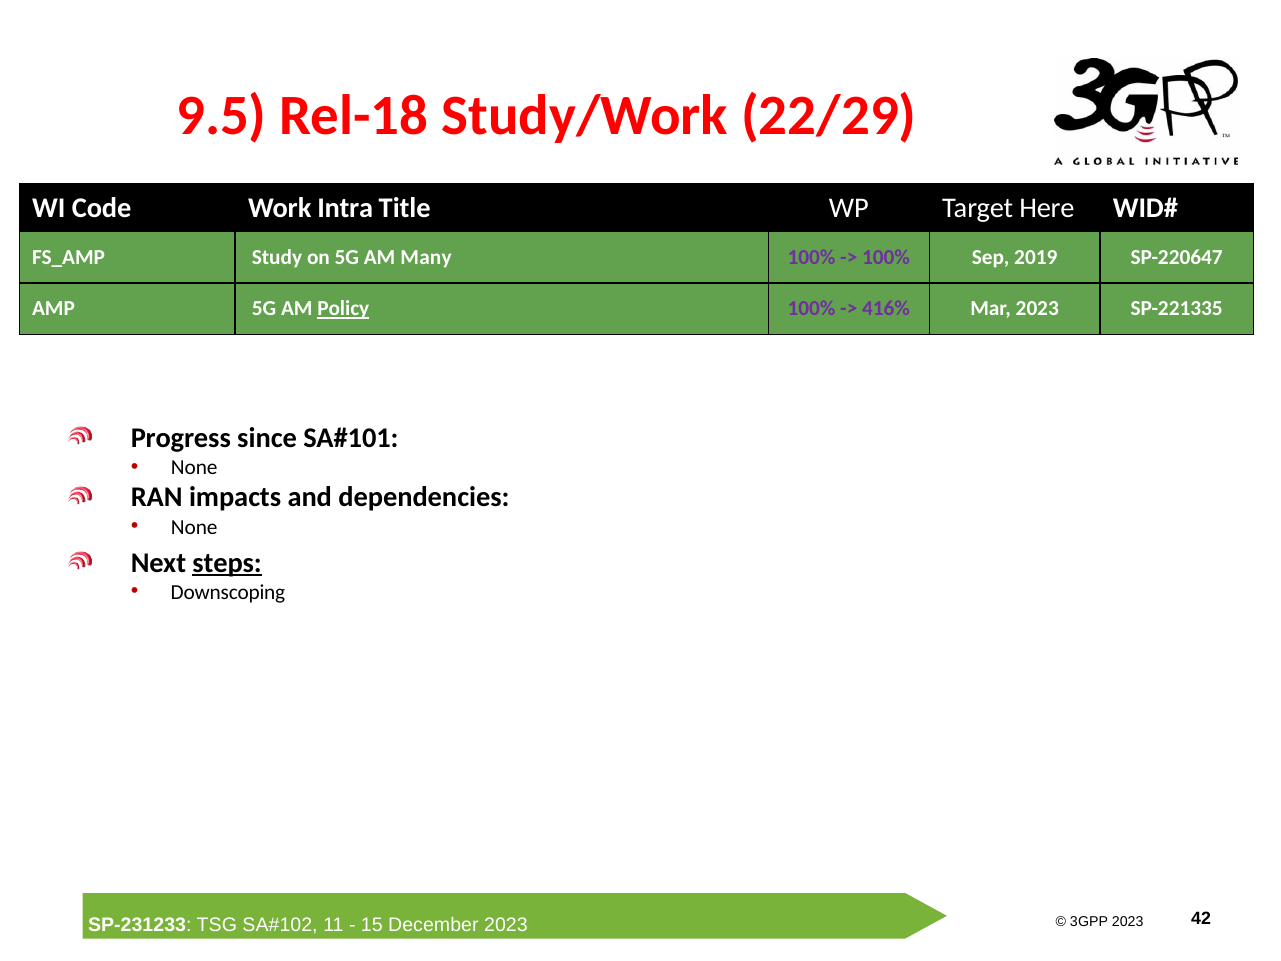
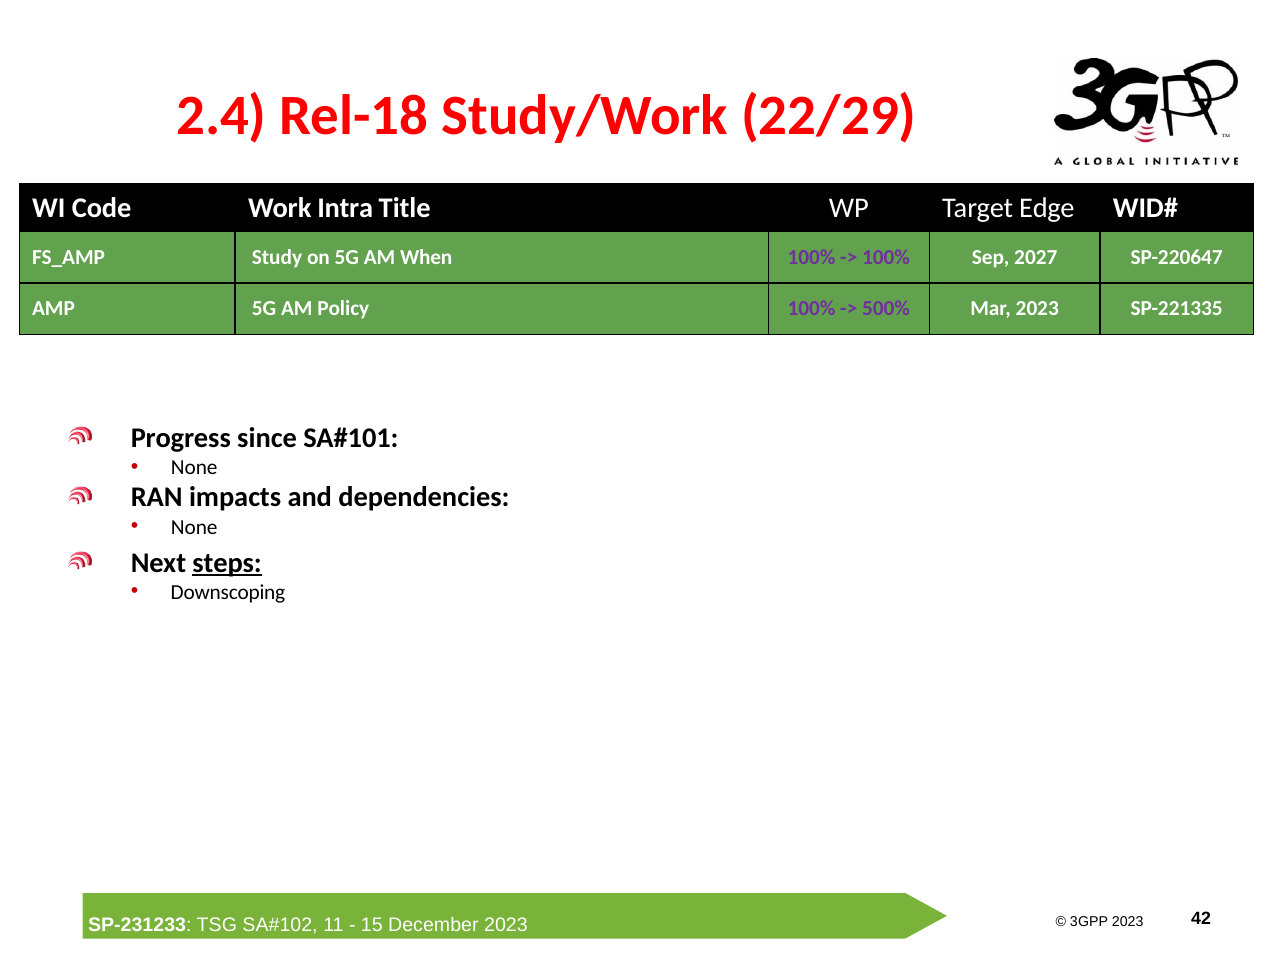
9.5: 9.5 -> 2.4
Here: Here -> Edge
Many: Many -> When
2019: 2019 -> 2027
Policy underline: present -> none
416%: 416% -> 500%
